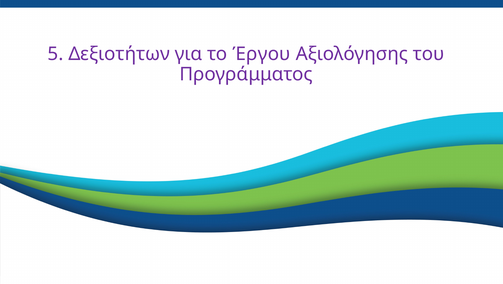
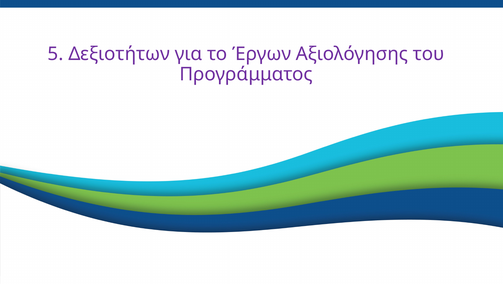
Έργου: Έργου -> Έργων
